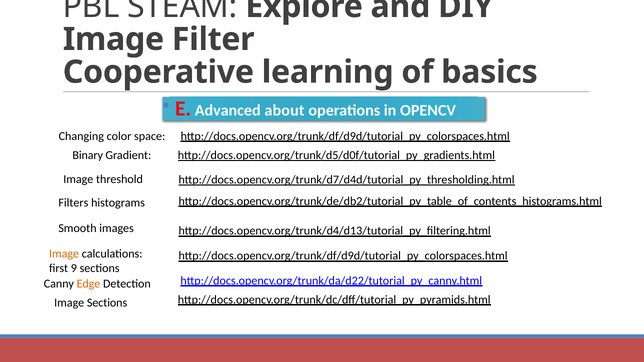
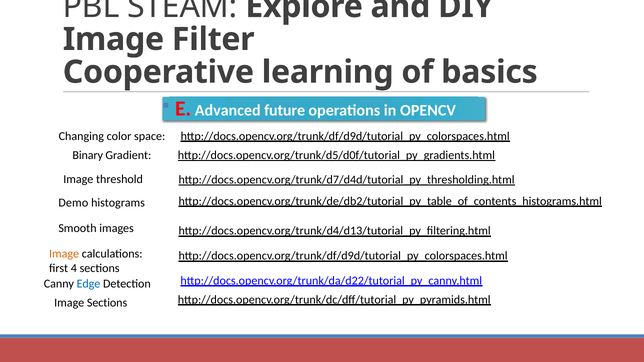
about: about -> future
Filters: Filters -> Demo
9: 9 -> 4
Edge colour: orange -> blue
